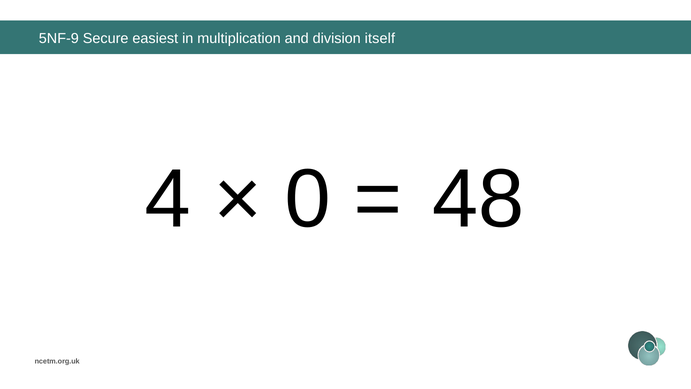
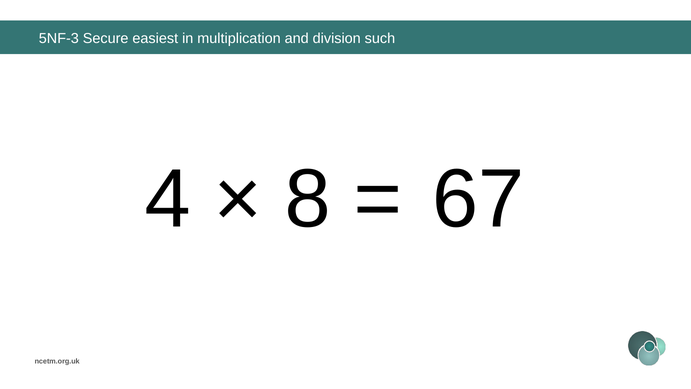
5NF-9: 5NF-9 -> 5NF-3
itself: itself -> such
0: 0 -> 8
48: 48 -> 67
